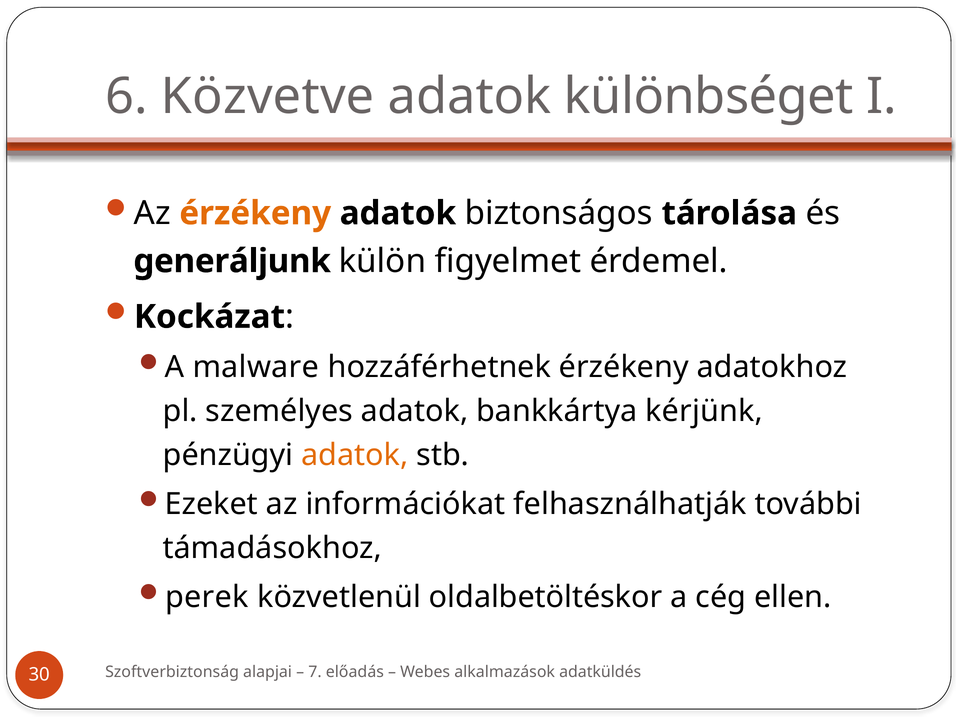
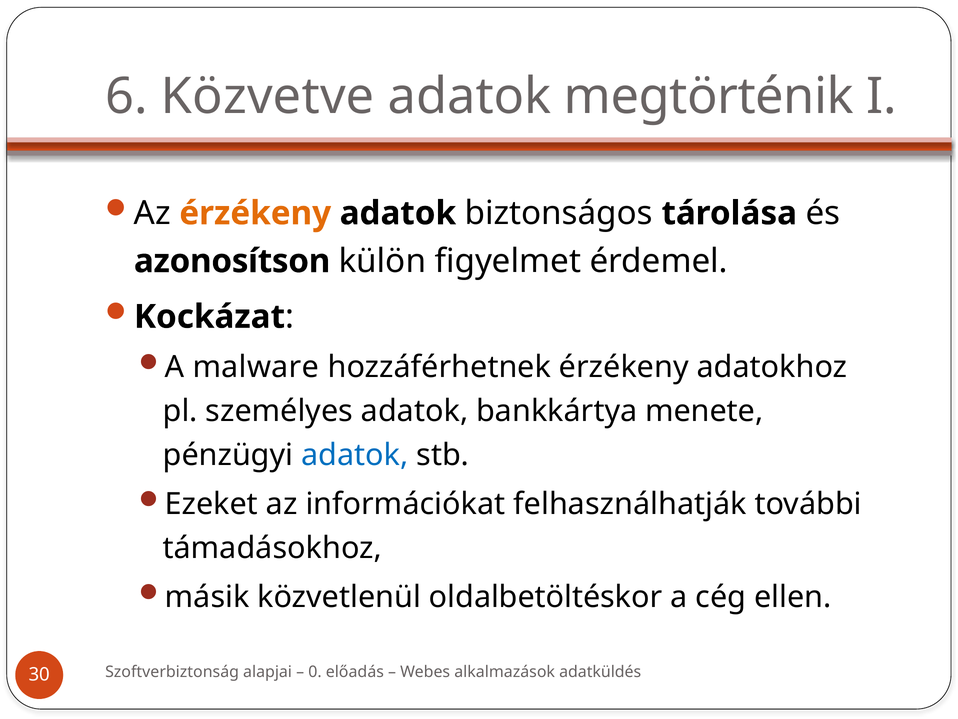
különbséget: különbséget -> megtörténik
generáljunk: generáljunk -> azonosítson
kérjünk: kérjünk -> menete
adatok at (355, 455) colour: orange -> blue
perek: perek -> másik
7: 7 -> 0
